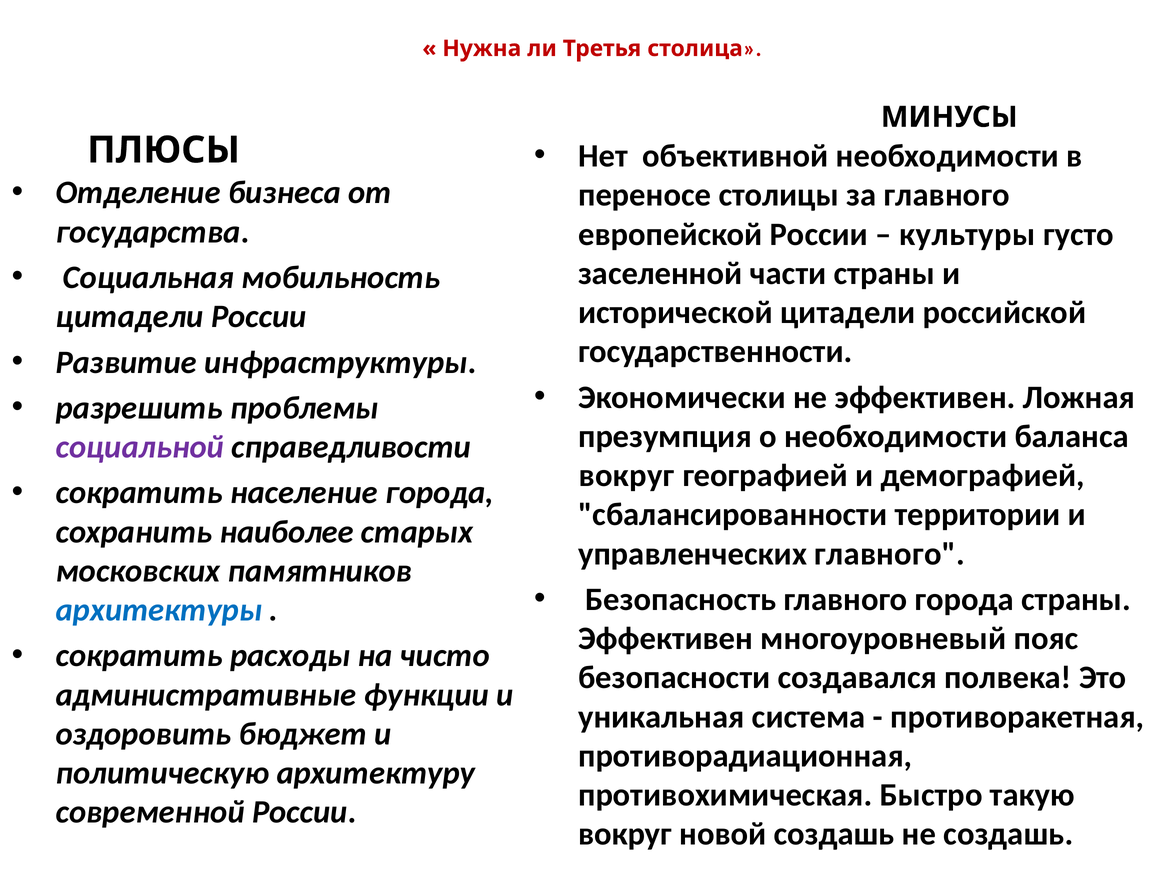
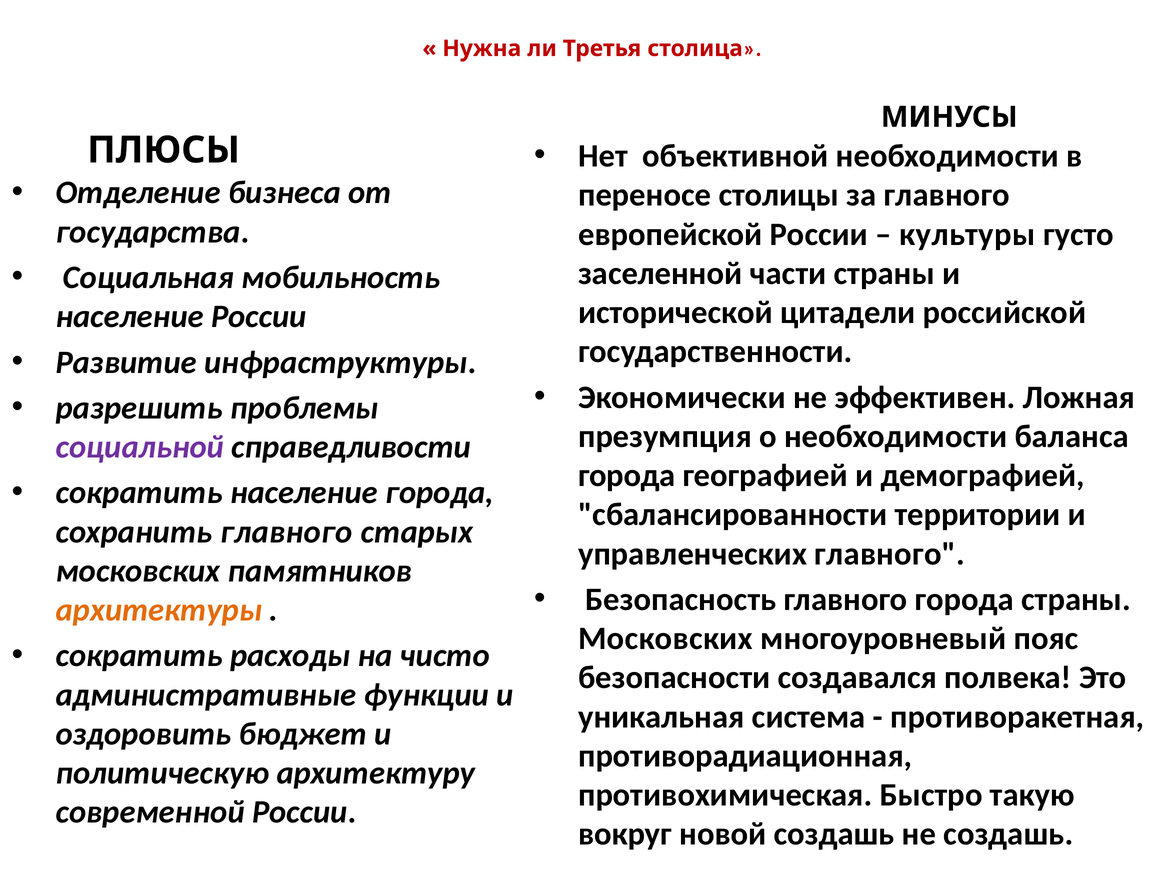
цитадели at (130, 317): цитадели -> население
вокруг at (626, 475): вокруг -> города
сохранить наиболее: наиболее -> главного
архитектуры colour: blue -> orange
Эффективен at (666, 638): Эффективен -> Московских
